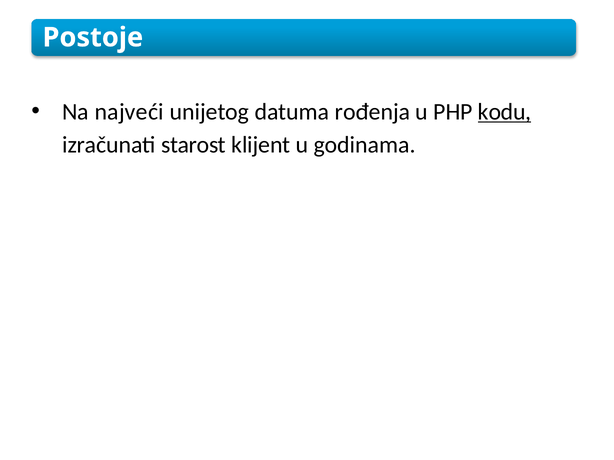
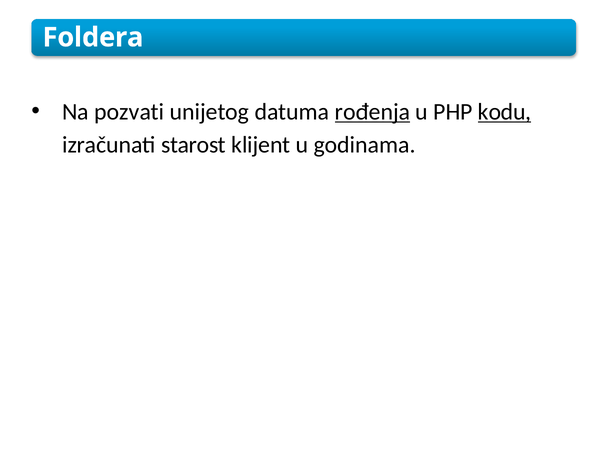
Postoje: Postoje -> Foldera
najveći: najveći -> pozvati
rođenja underline: none -> present
